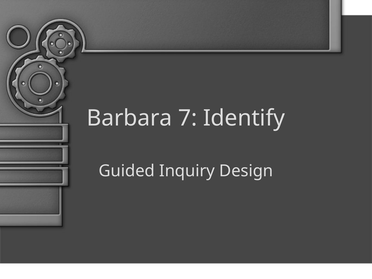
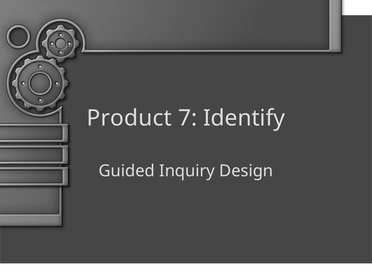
Barbara: Barbara -> Product
